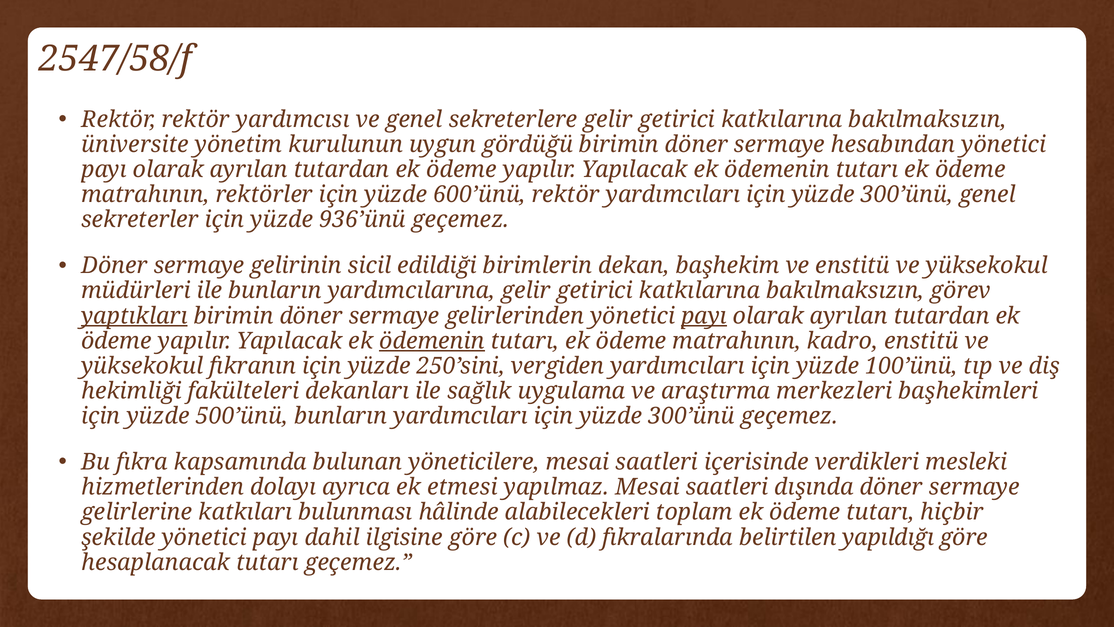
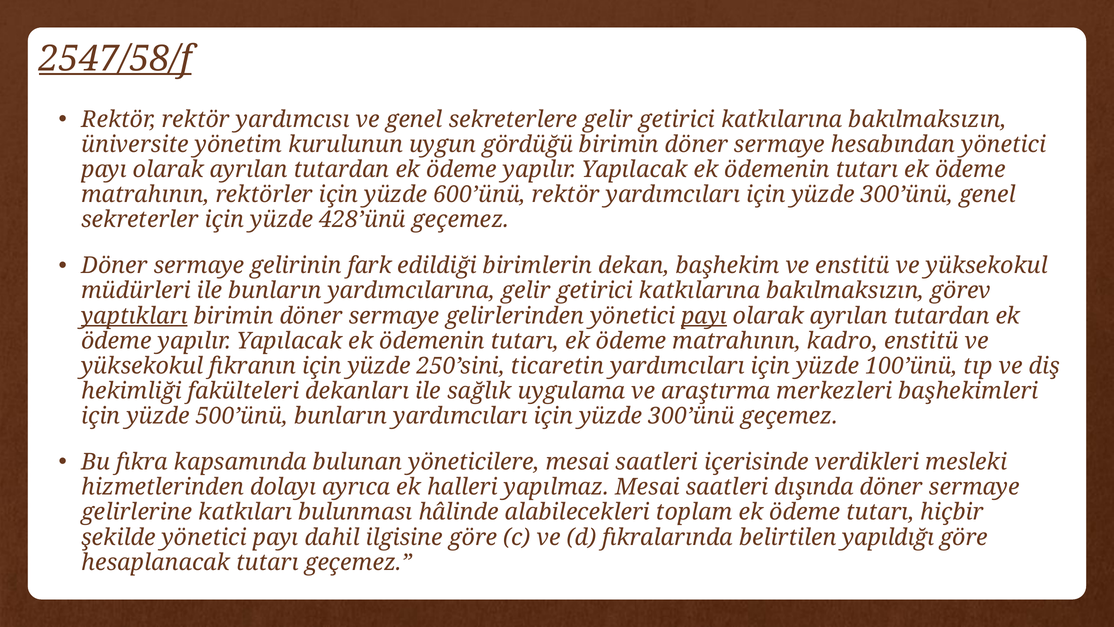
2547/58/f underline: none -> present
936’ünü: 936’ünü -> 428’ünü
sicil: sicil -> fark
ödemenin at (432, 341) underline: present -> none
vergiden: vergiden -> ticaretin
etmesi: etmesi -> halleri
